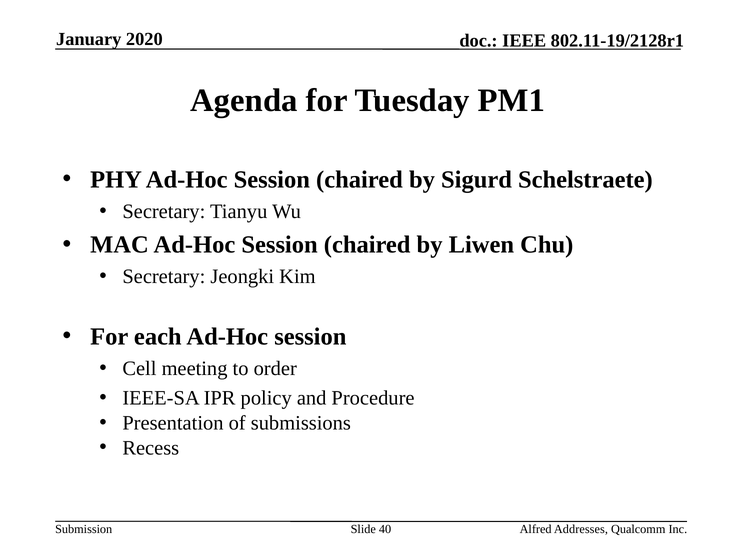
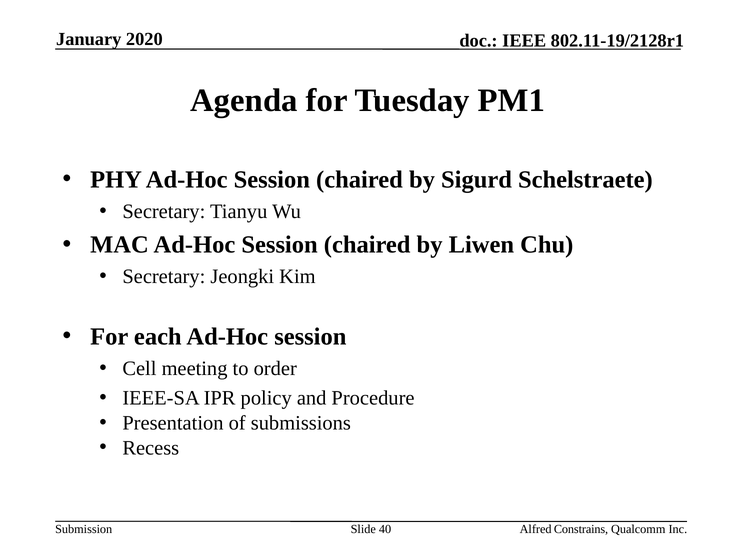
Addresses: Addresses -> Constrains
